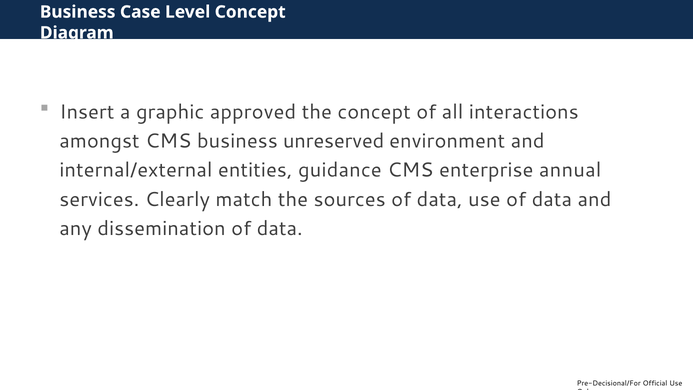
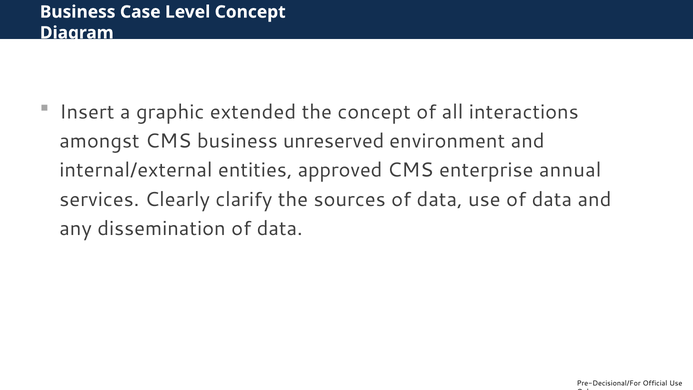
approved: approved -> extended
guidance: guidance -> approved
match: match -> clarify
